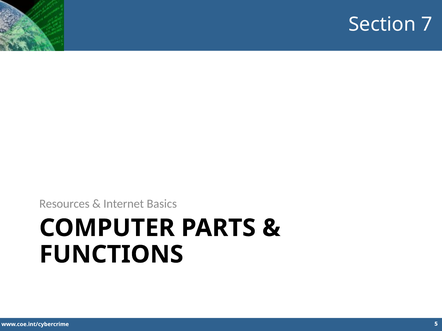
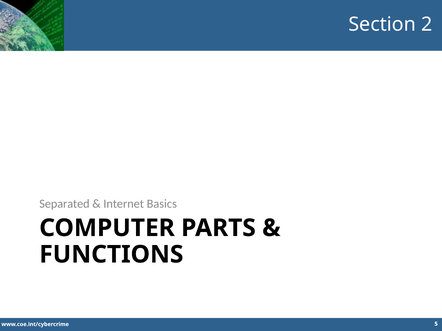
7: 7 -> 2
Resources: Resources -> Separated
